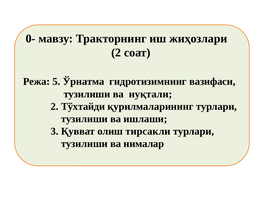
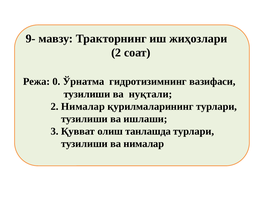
0-: 0- -> 9-
5: 5 -> 0
2 Тўхтайди: Тўхтайди -> Нималар
тирсакли: тирсакли -> танлашда
